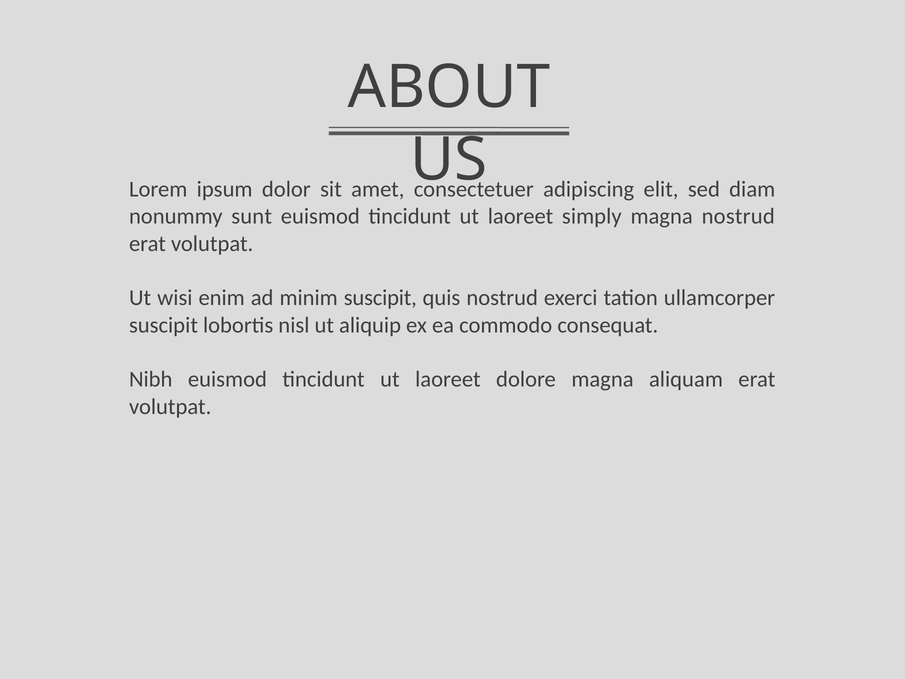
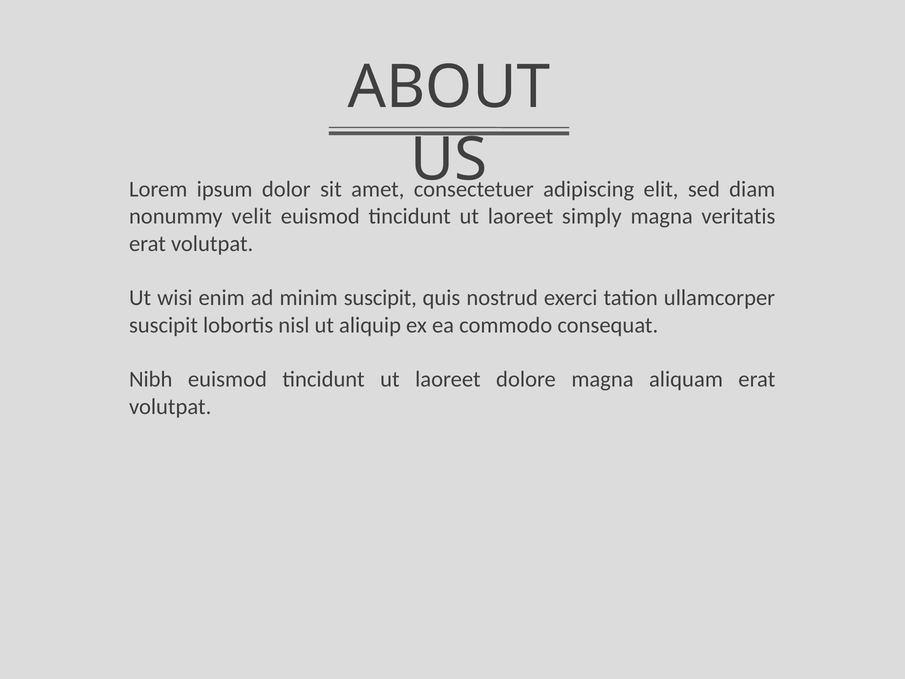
sunt: sunt -> velit
magna nostrud: nostrud -> veritatis
